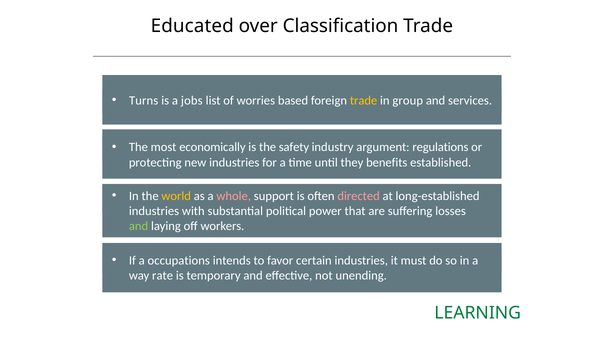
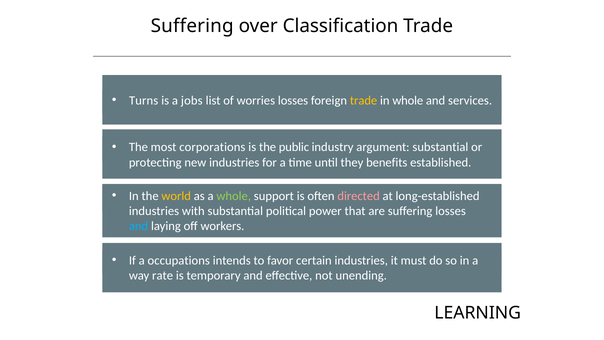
Educated at (192, 26): Educated -> Suffering
worries based: based -> losses
in group: group -> whole
economically: economically -> corporations
safety: safety -> public
argument regulations: regulations -> substantial
whole at (234, 196) colour: pink -> light green
and at (139, 226) colour: light green -> light blue
LEARNING colour: green -> black
